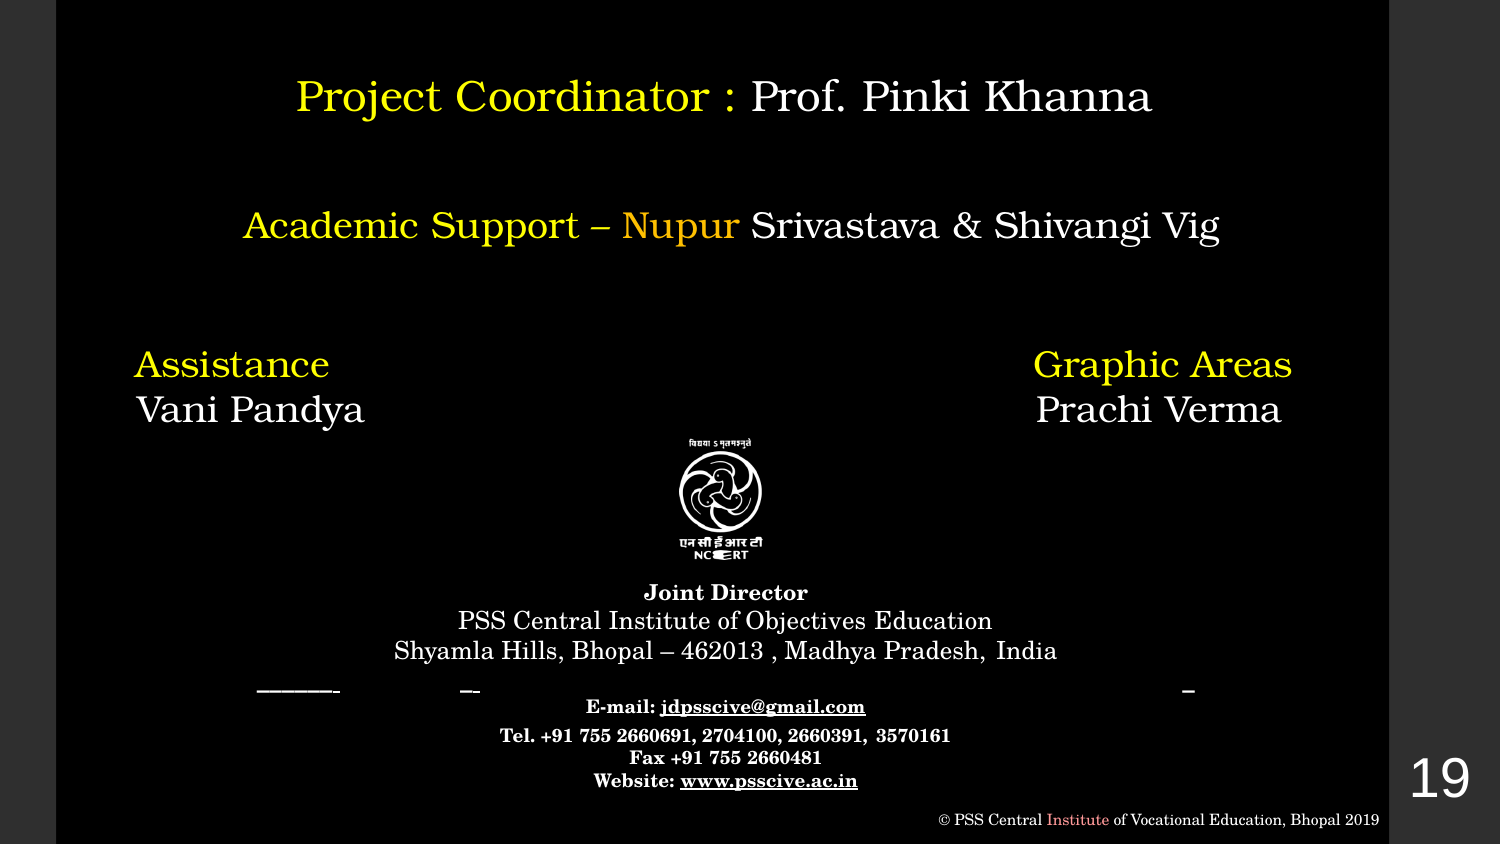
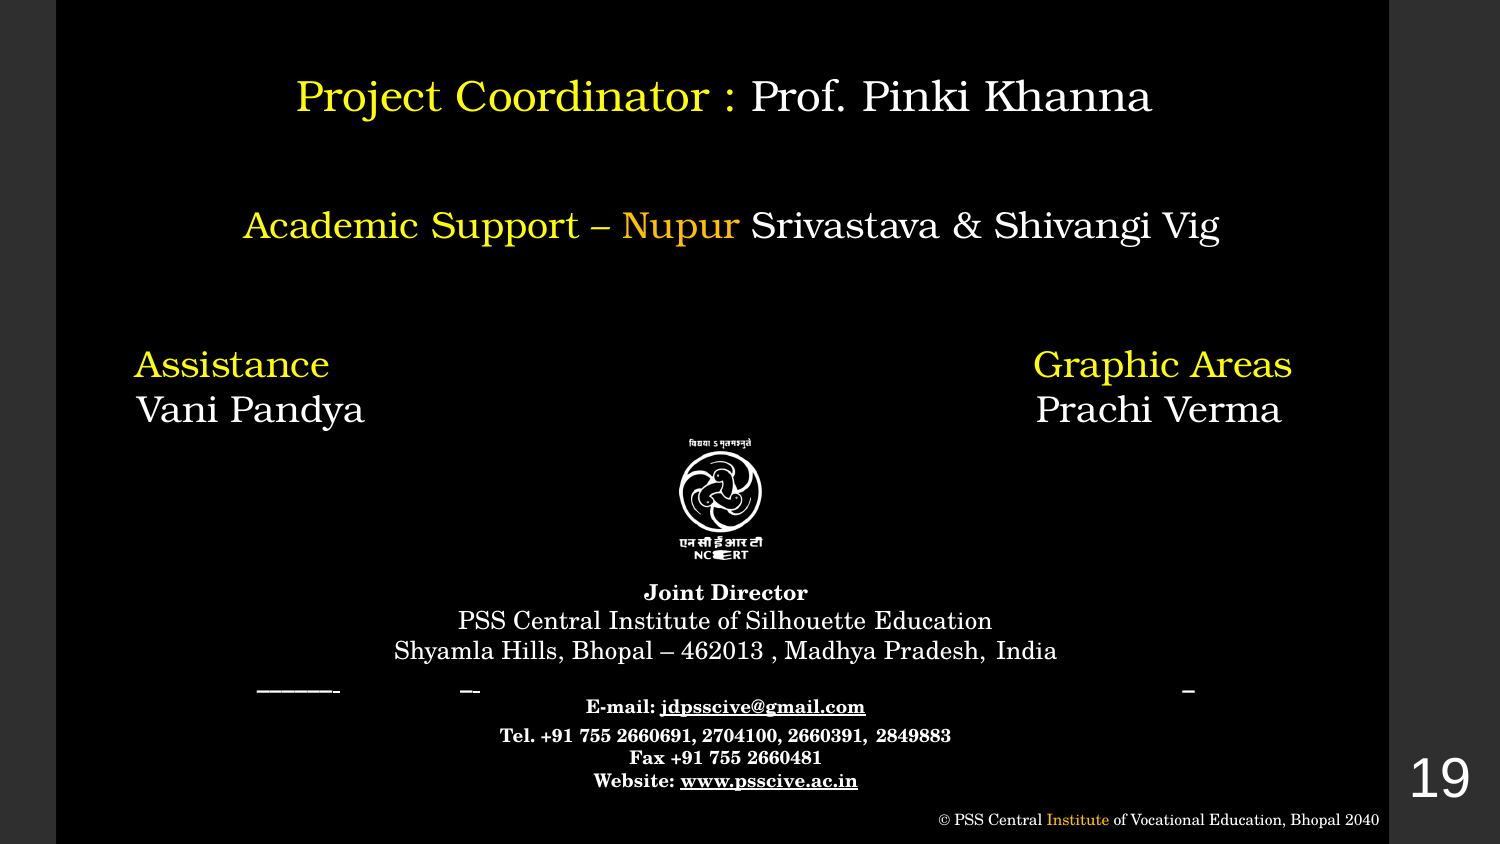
Objectives: Objectives -> Silhouette
3570161: 3570161 -> 2849883
Institute at (1078, 820) colour: pink -> yellow
2019: 2019 -> 2040
